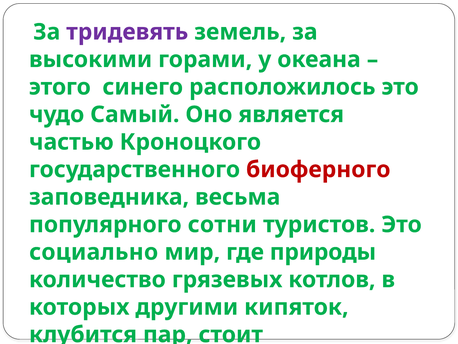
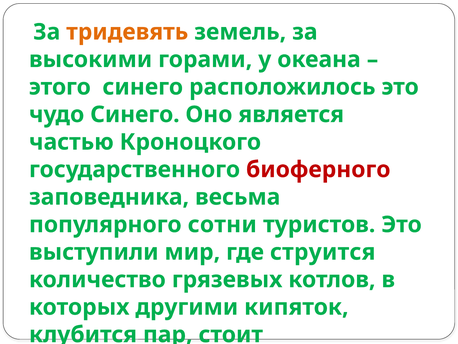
тридевять colour: purple -> orange
чудо Самый: Самый -> Синего
социально: социально -> выступили
природы: природы -> струится
